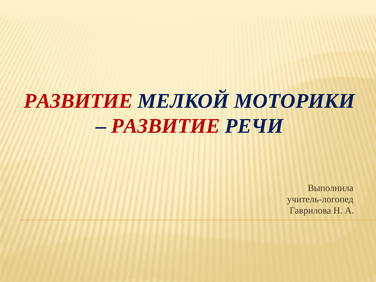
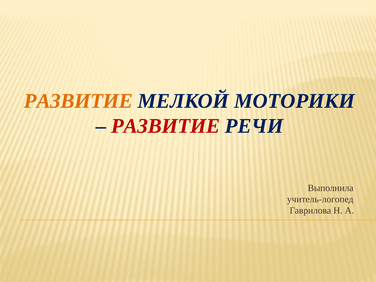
РАЗВИТИЕ at (78, 101) colour: red -> orange
